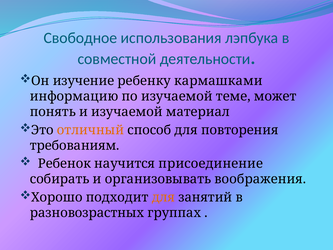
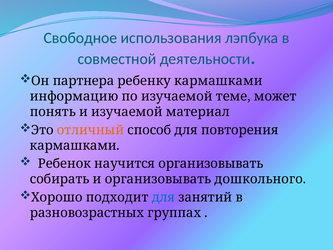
изучение: изучение -> партнера
требованиям at (75, 145): требованиям -> кармашками
научится присоединение: присоединение -> организовывать
воображения: воображения -> дошкольного
для at (163, 197) colour: orange -> blue
